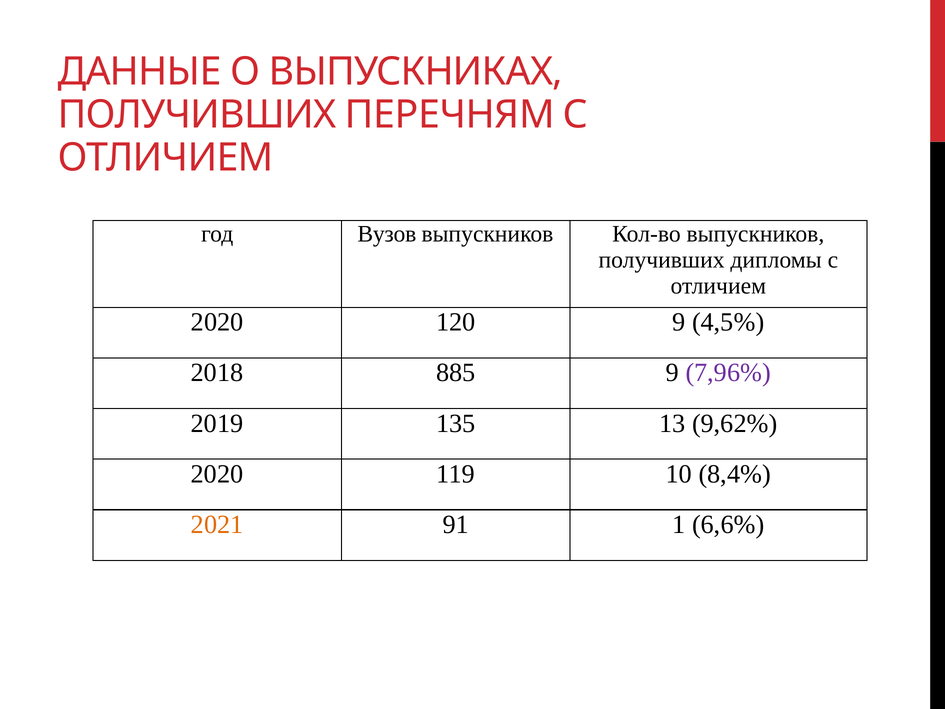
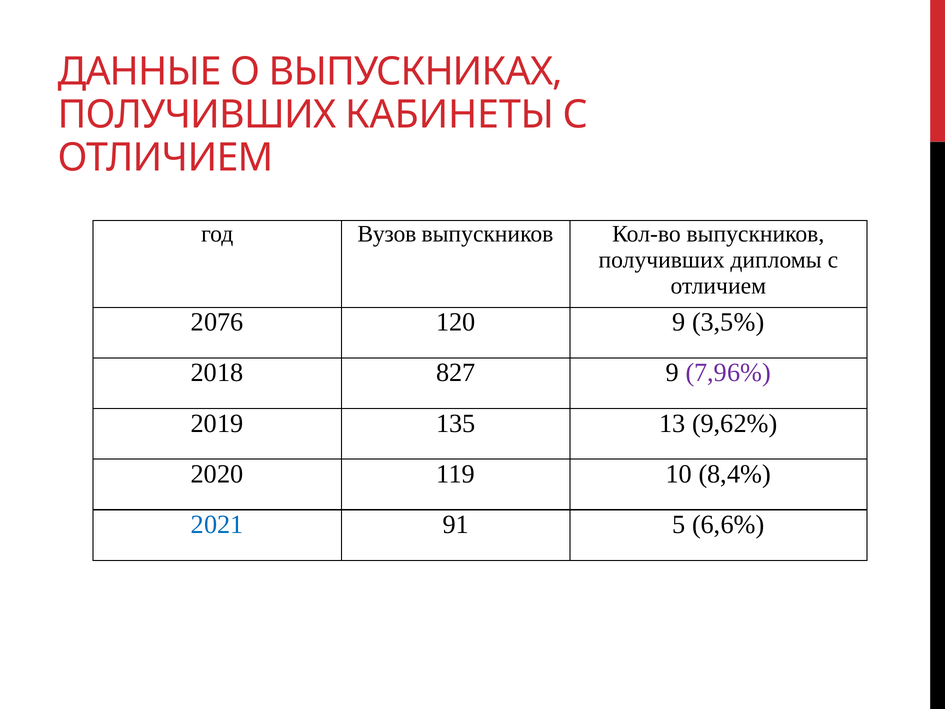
ПЕРЕЧНЯМ: ПЕРЕЧНЯМ -> КАБИНЕТЫ
2020 at (217, 322): 2020 -> 2076
4,5%: 4,5% -> 3,5%
885: 885 -> 827
2021 colour: orange -> blue
1: 1 -> 5
